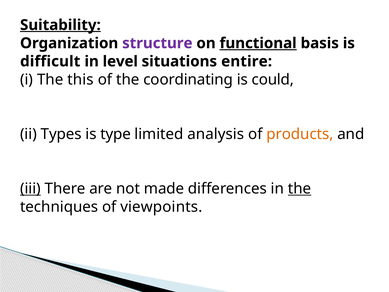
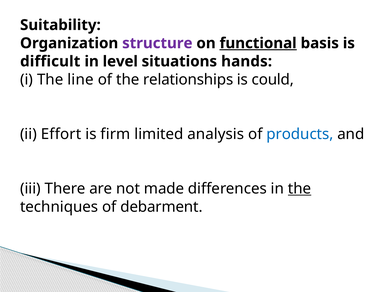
Suitability underline: present -> none
entire: entire -> hands
this: this -> line
coordinating: coordinating -> relationships
Types: Types -> Effort
type: type -> firm
products colour: orange -> blue
iii underline: present -> none
viewpoints: viewpoints -> debarment
